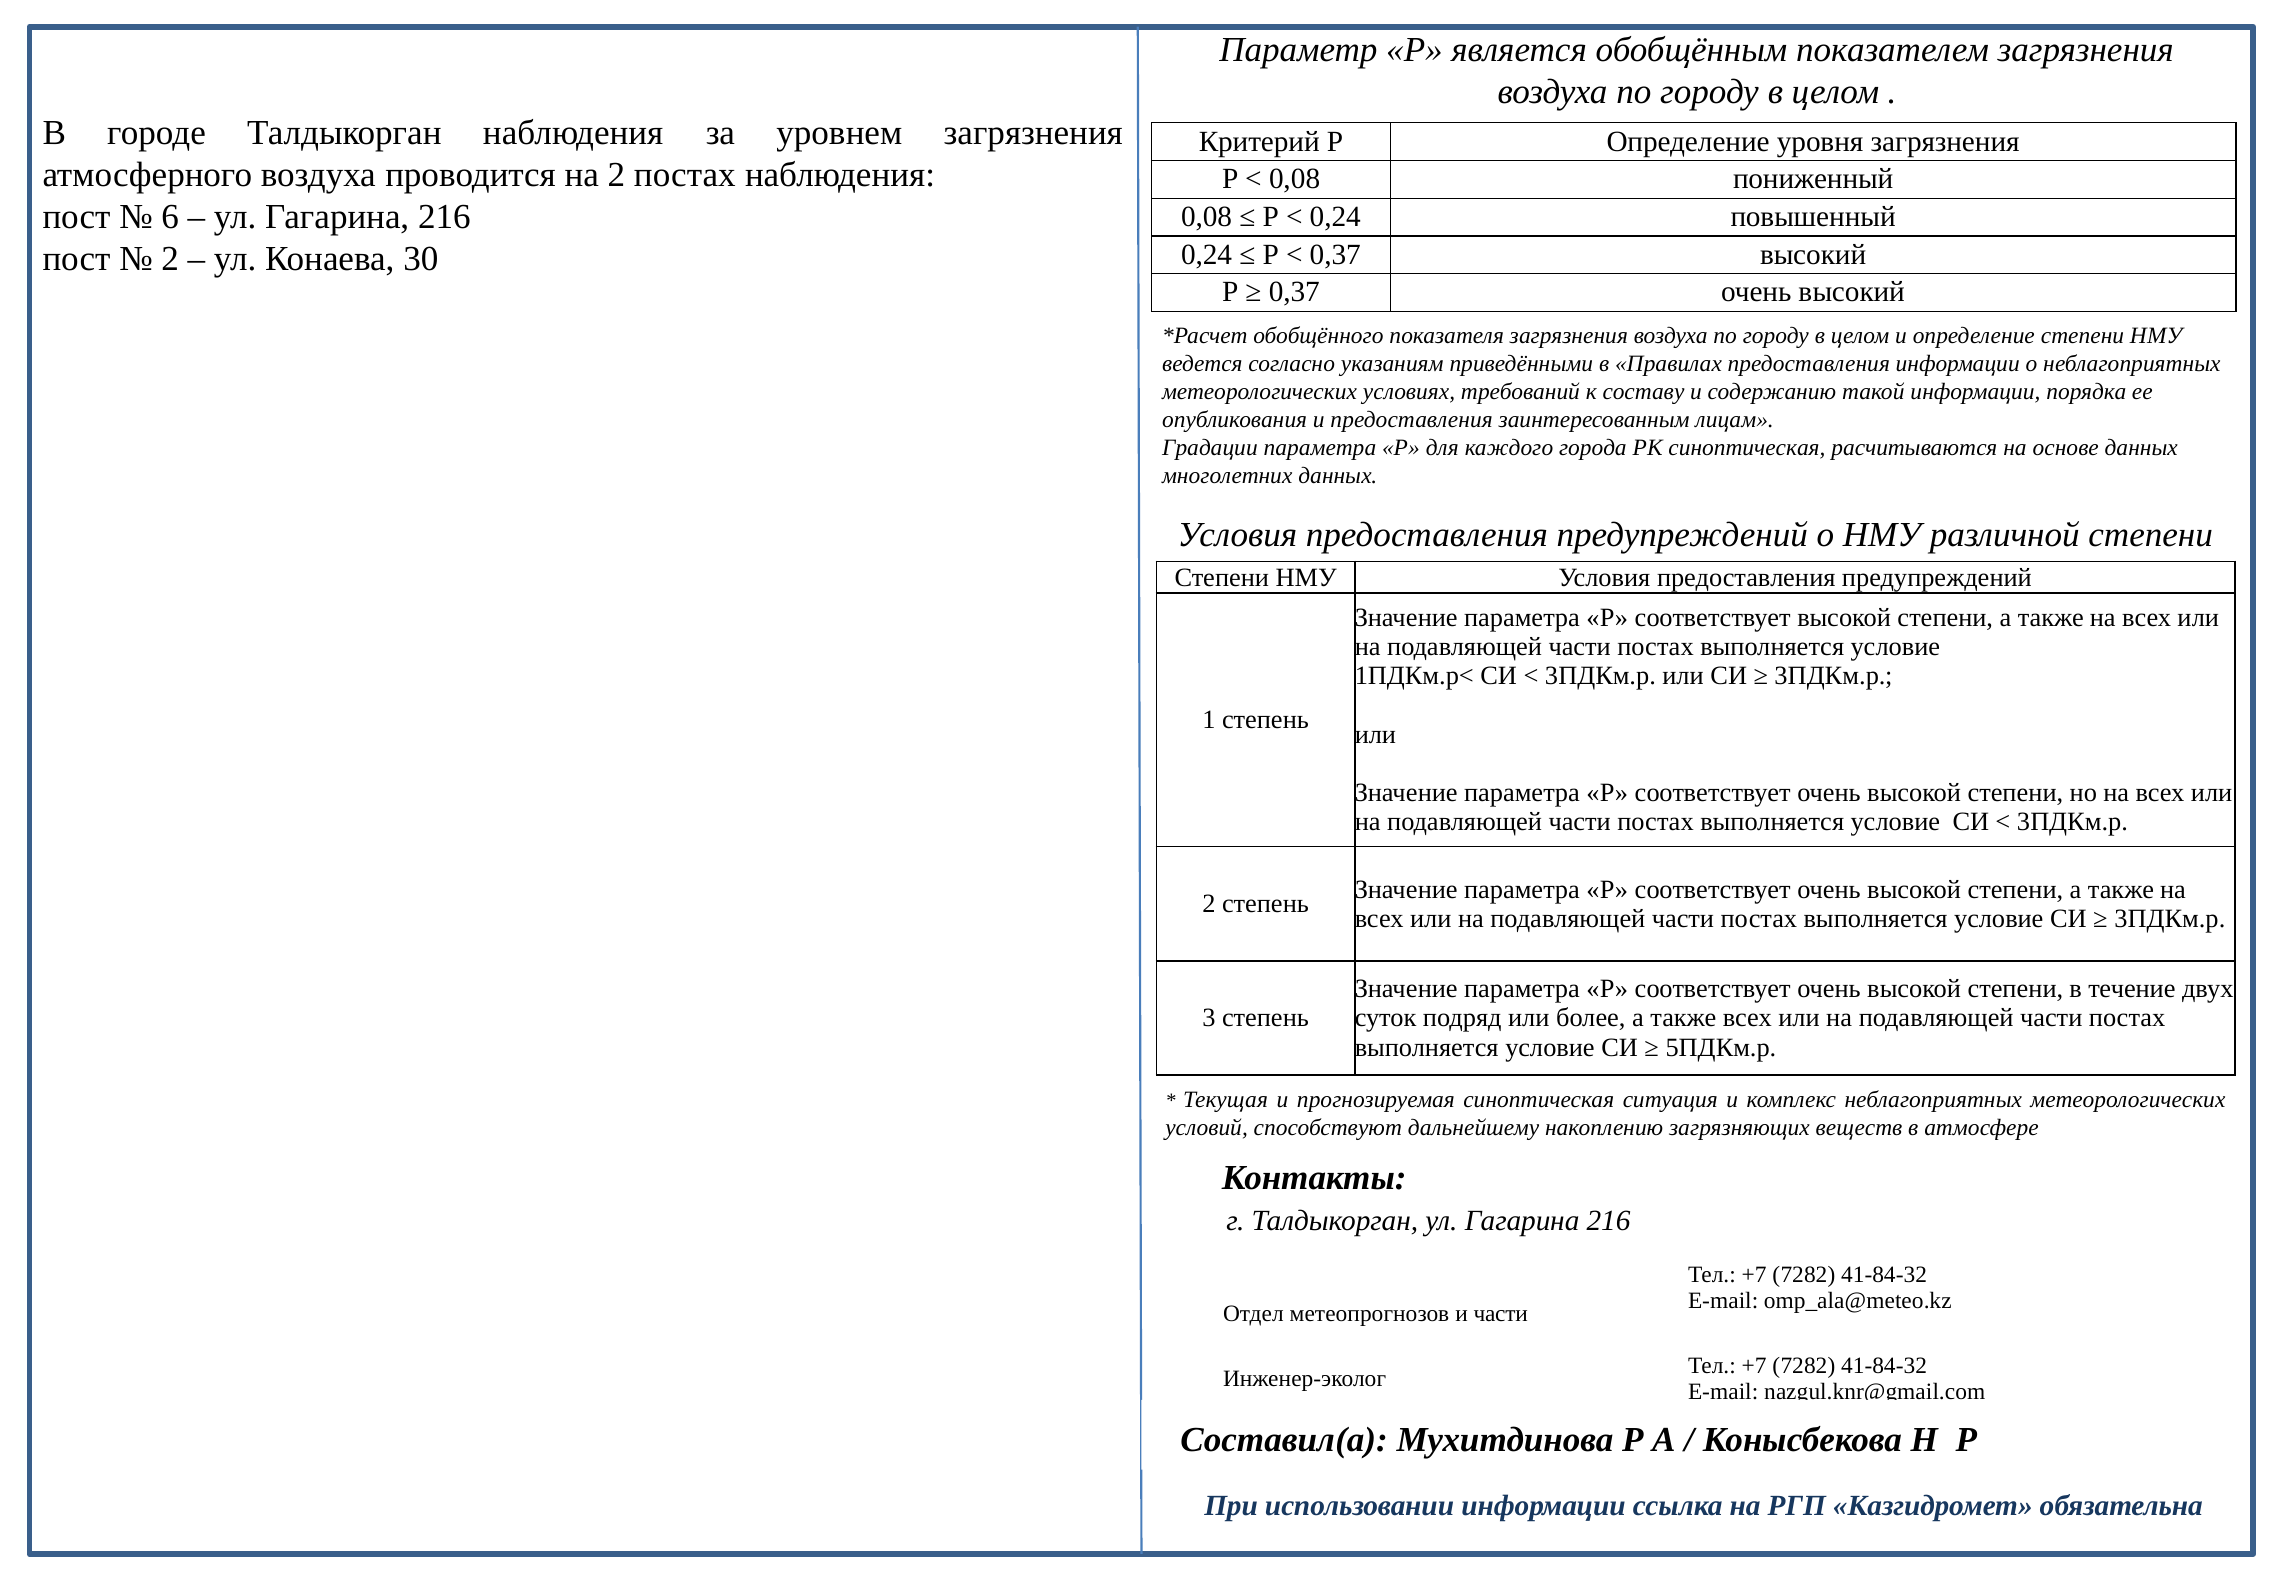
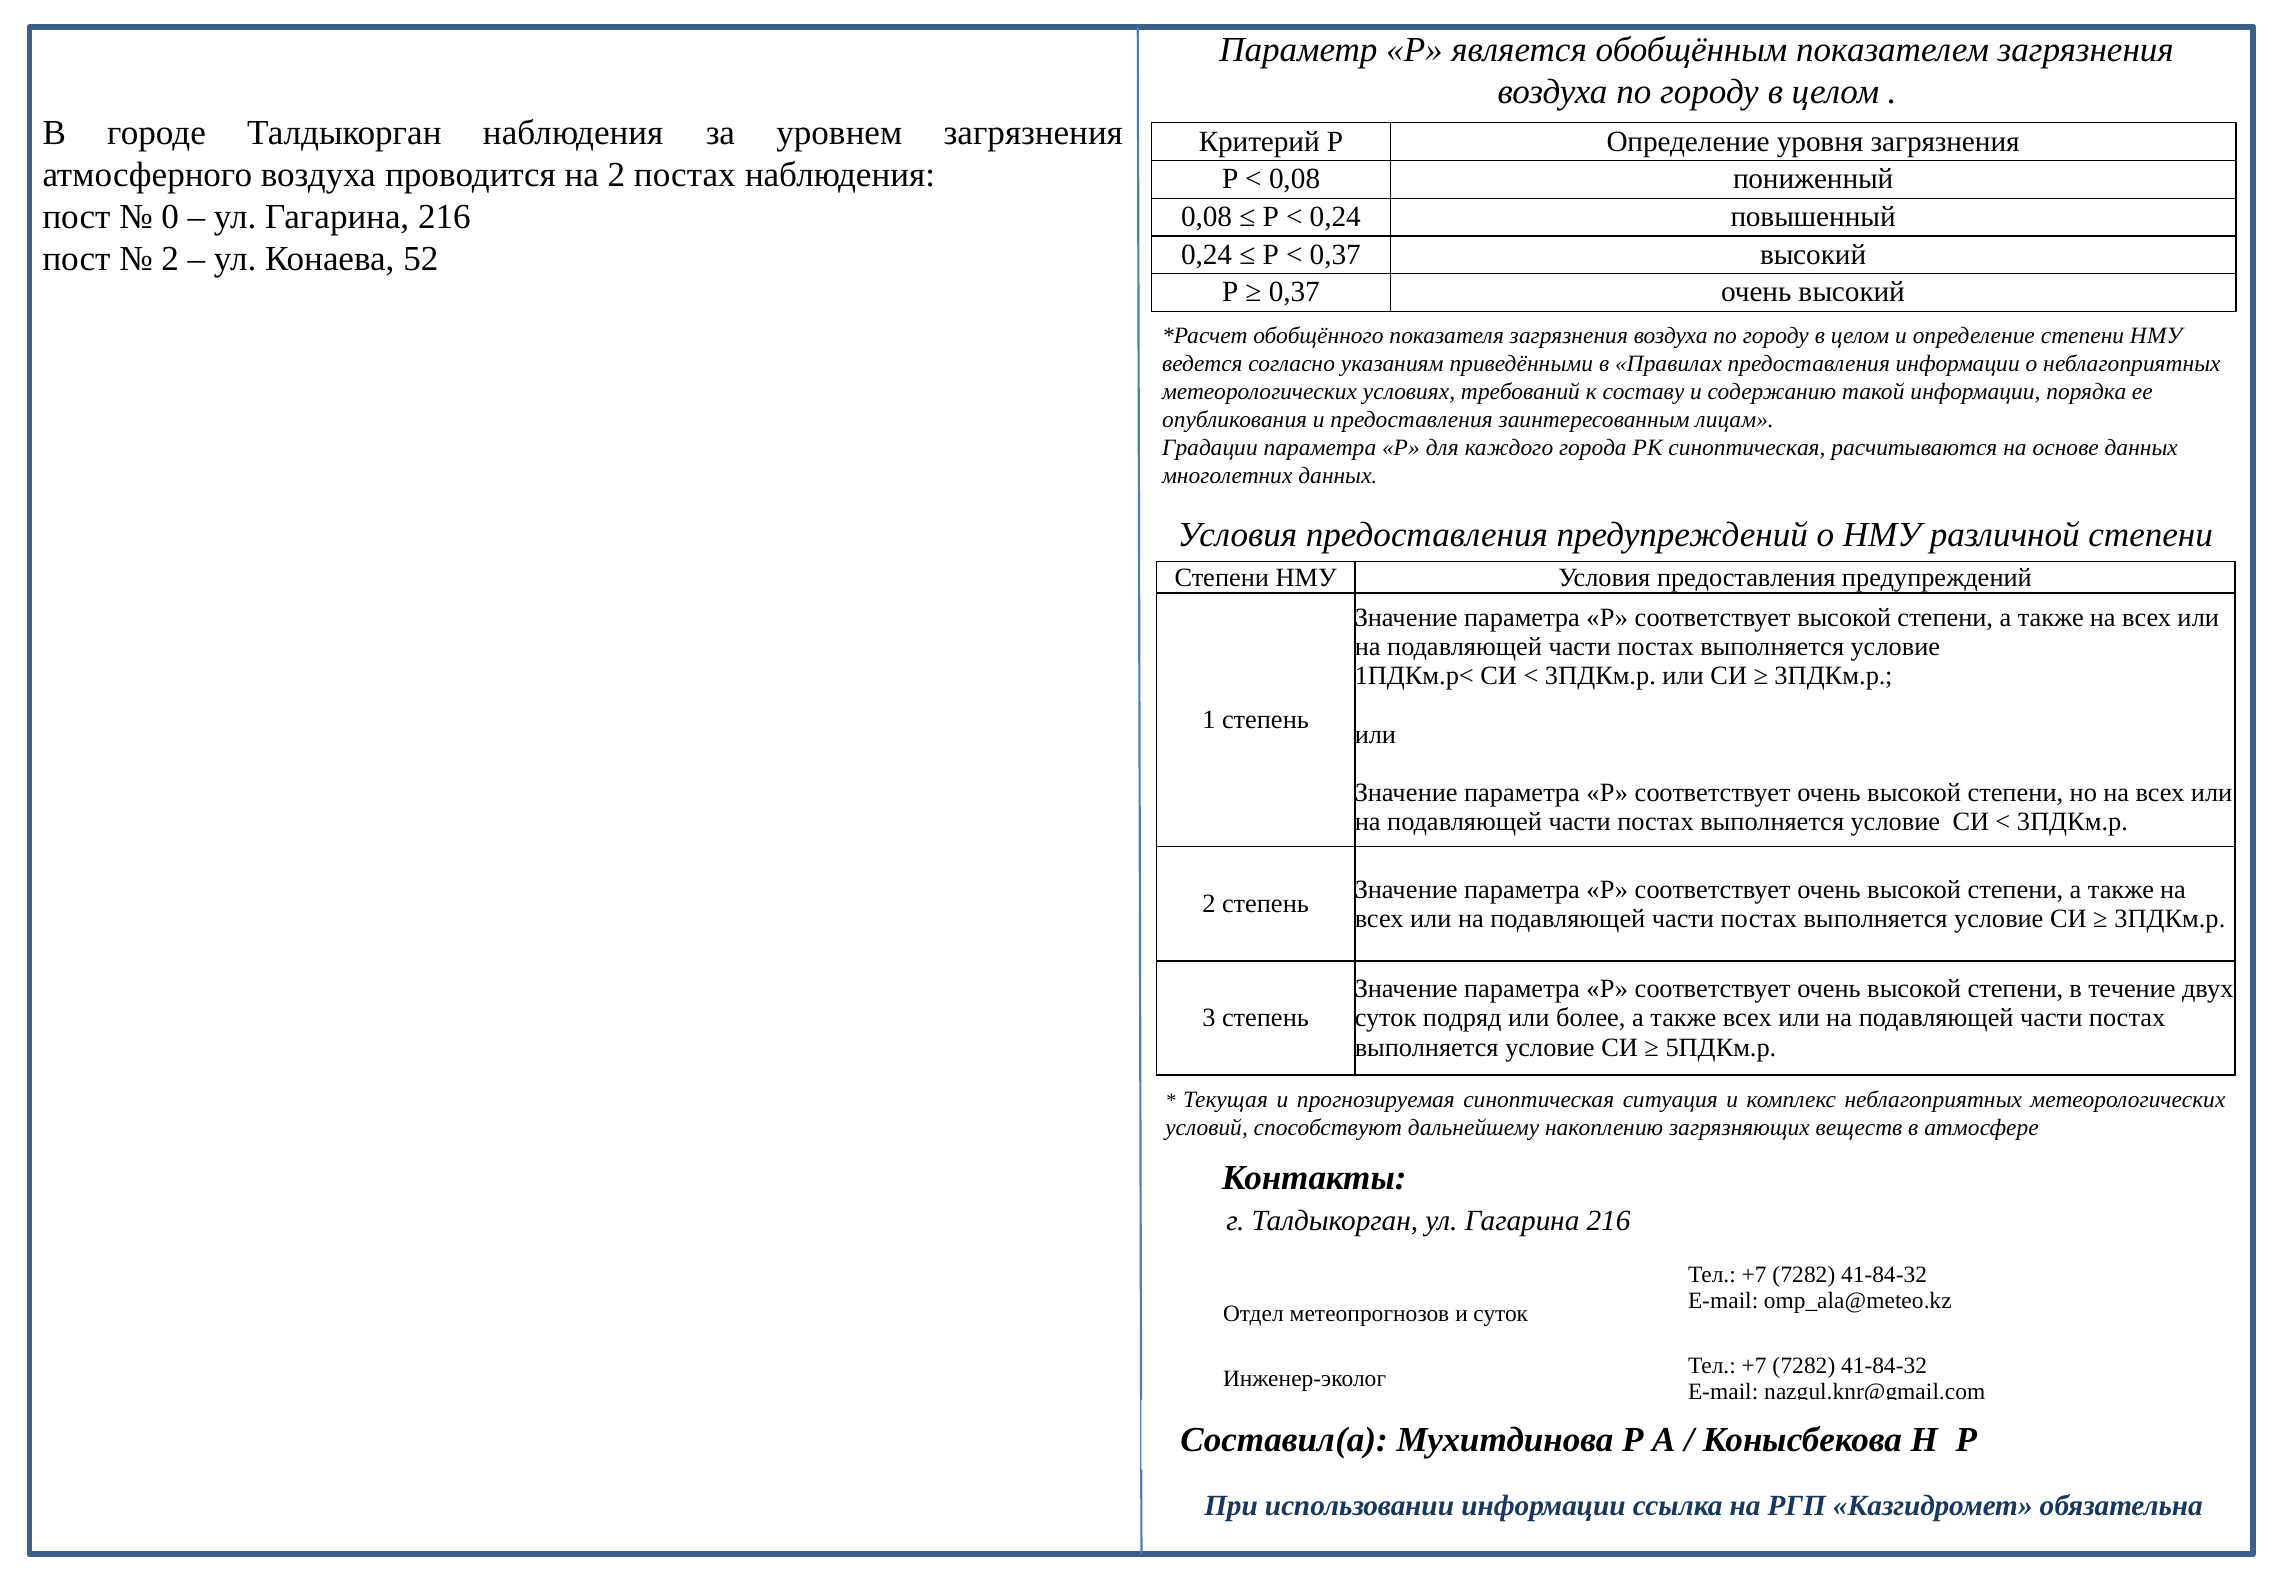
6: 6 -> 0
30: 30 -> 52
и части: части -> суток
